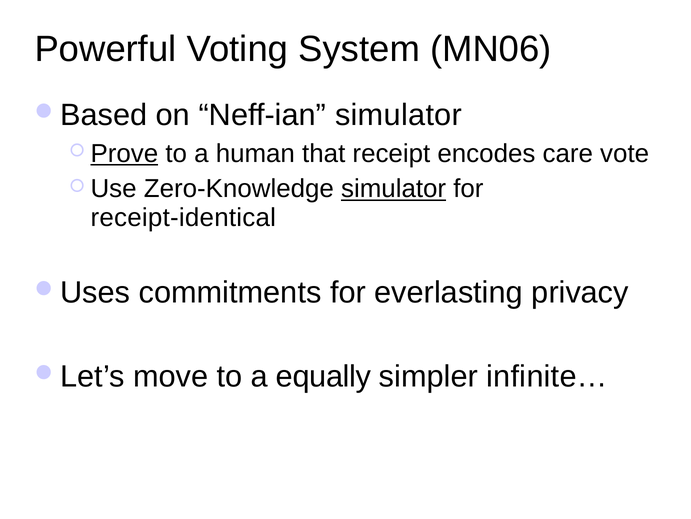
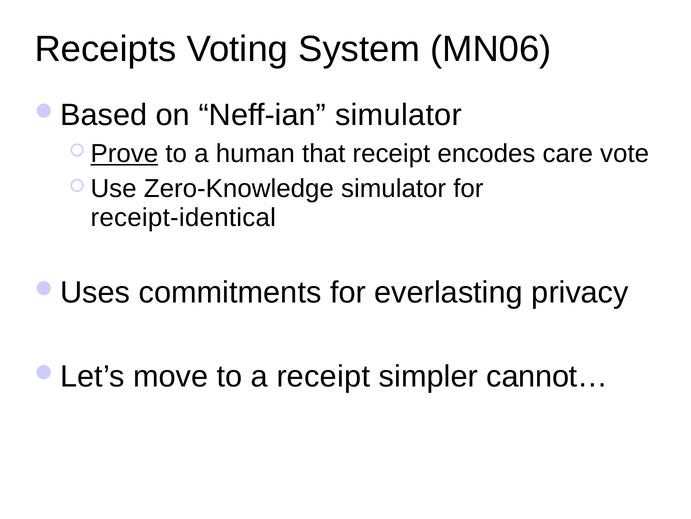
Powerful: Powerful -> Receipts
simulator at (394, 189) underline: present -> none
a equally: equally -> receipt
infinite…: infinite… -> cannot…
